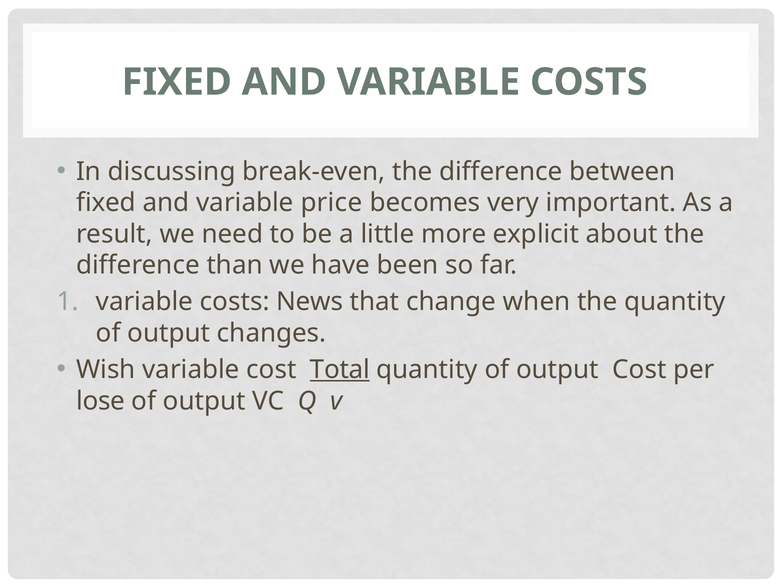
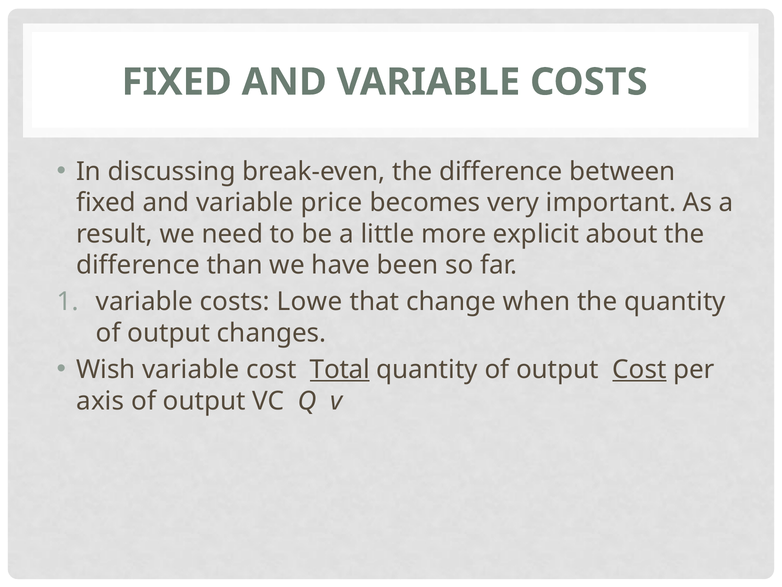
News: News -> Lowe
Cost at (639, 369) underline: none -> present
lose: lose -> axis
